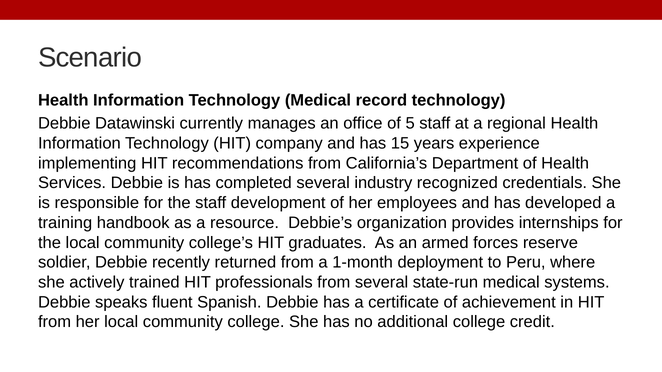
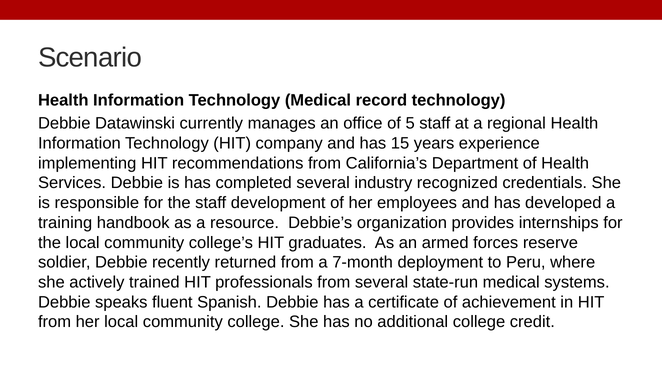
1-month: 1-month -> 7-month
